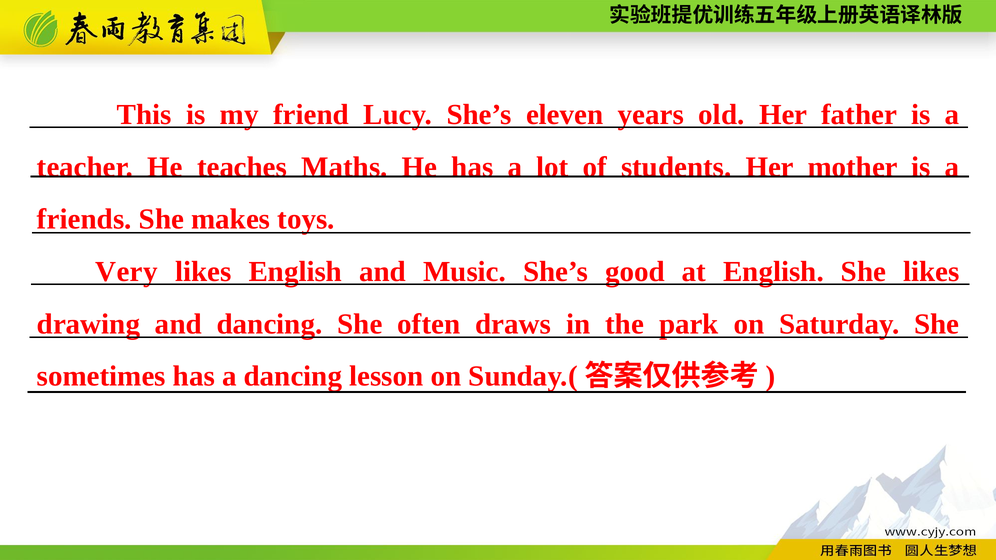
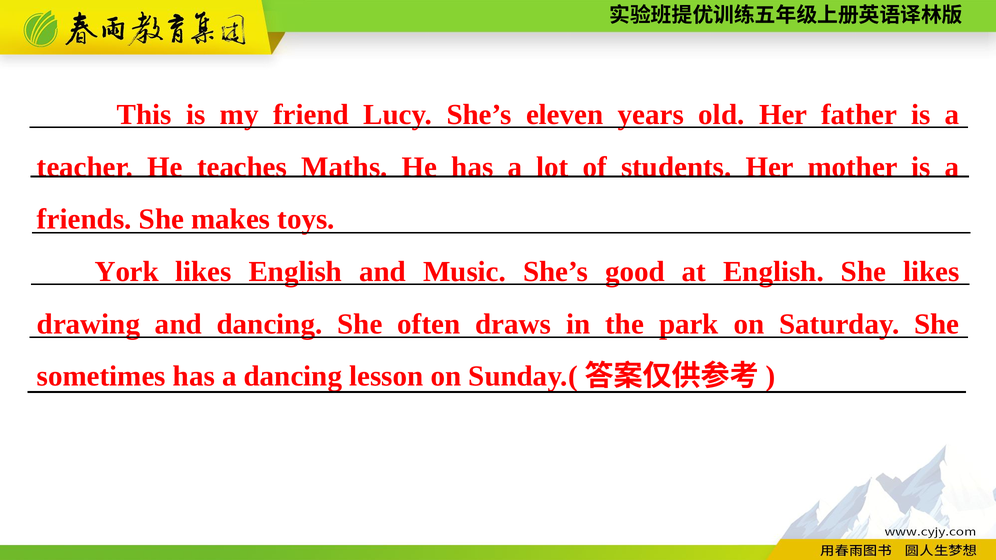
Very: Very -> York
